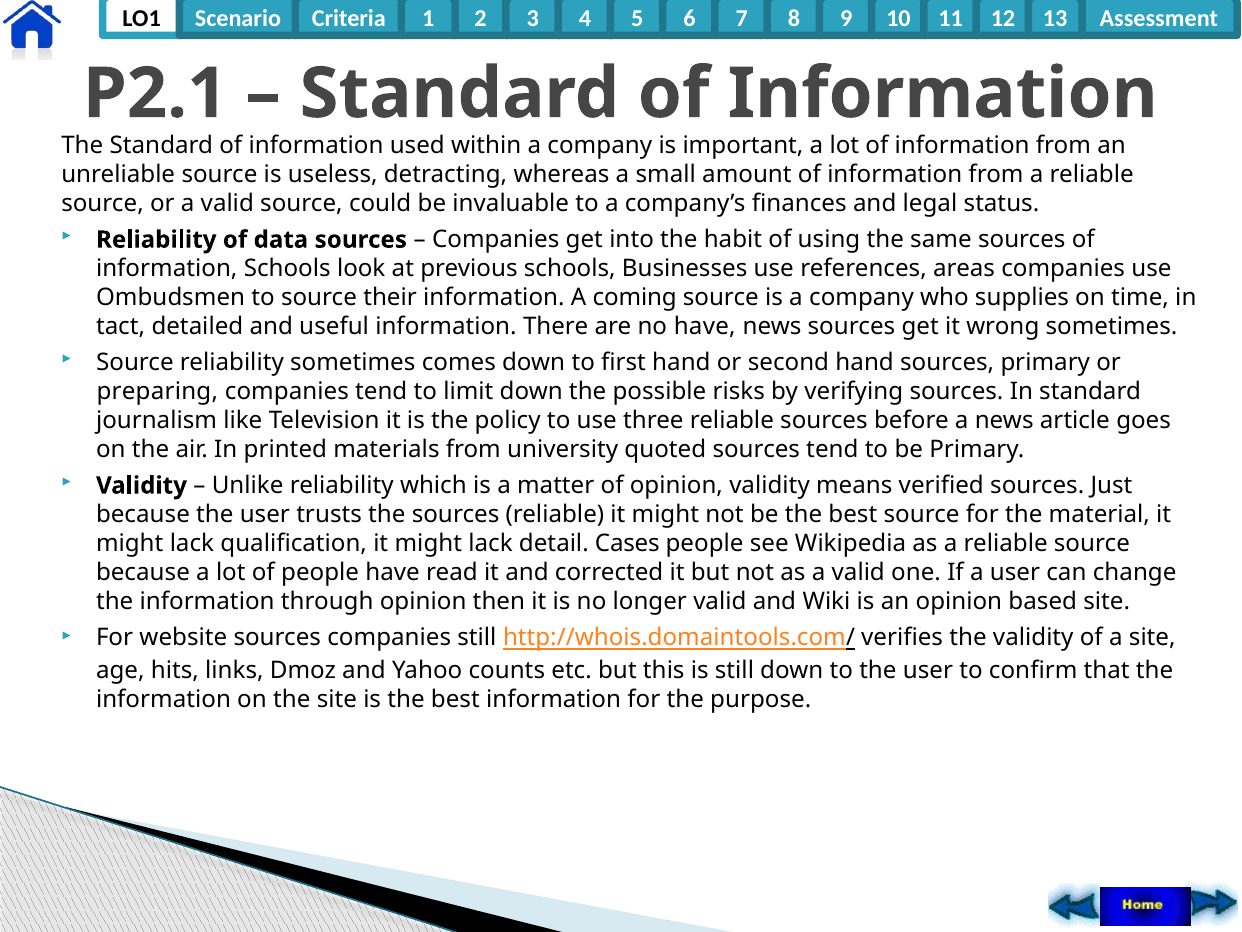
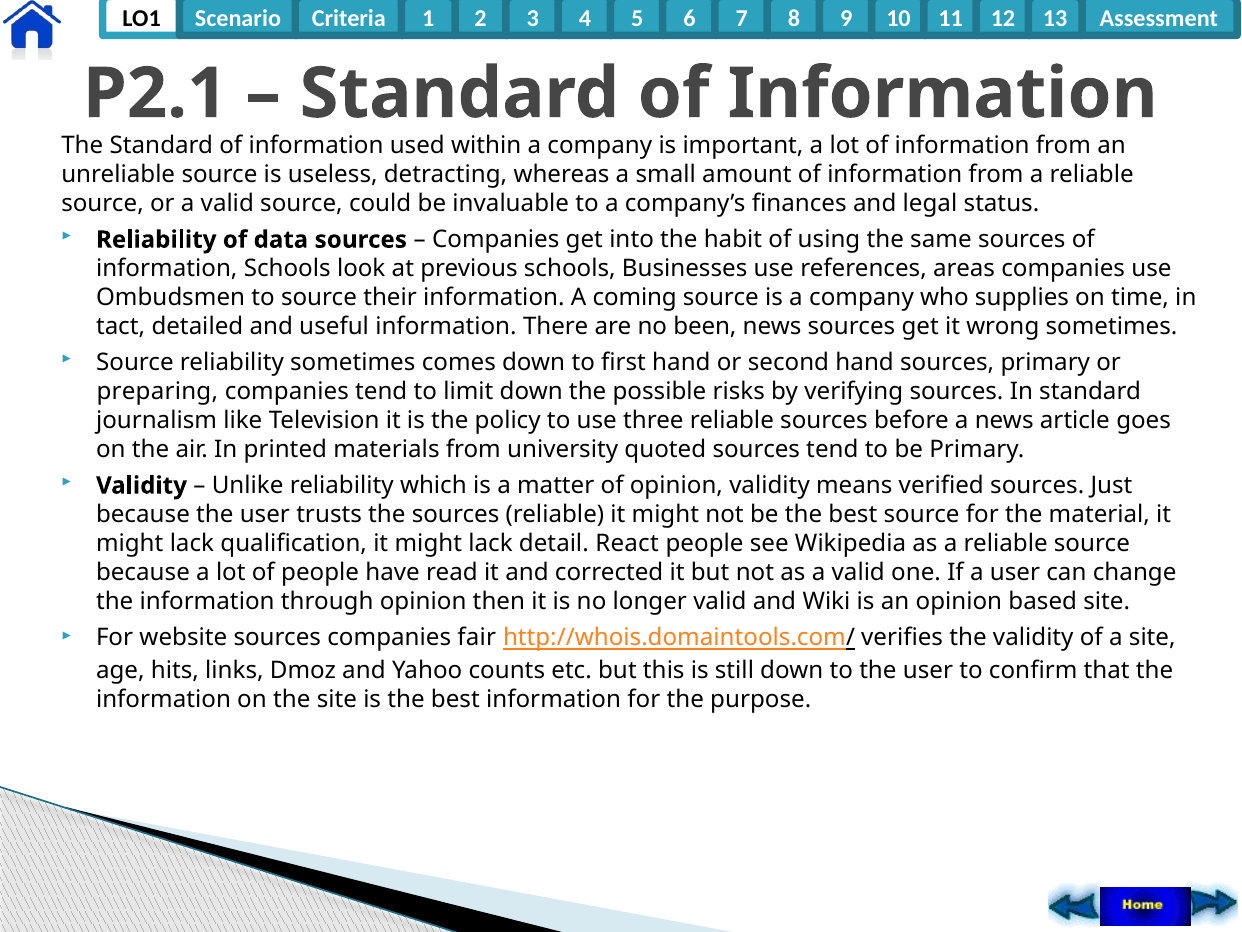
no have: have -> been
Cases: Cases -> React
companies still: still -> fair
